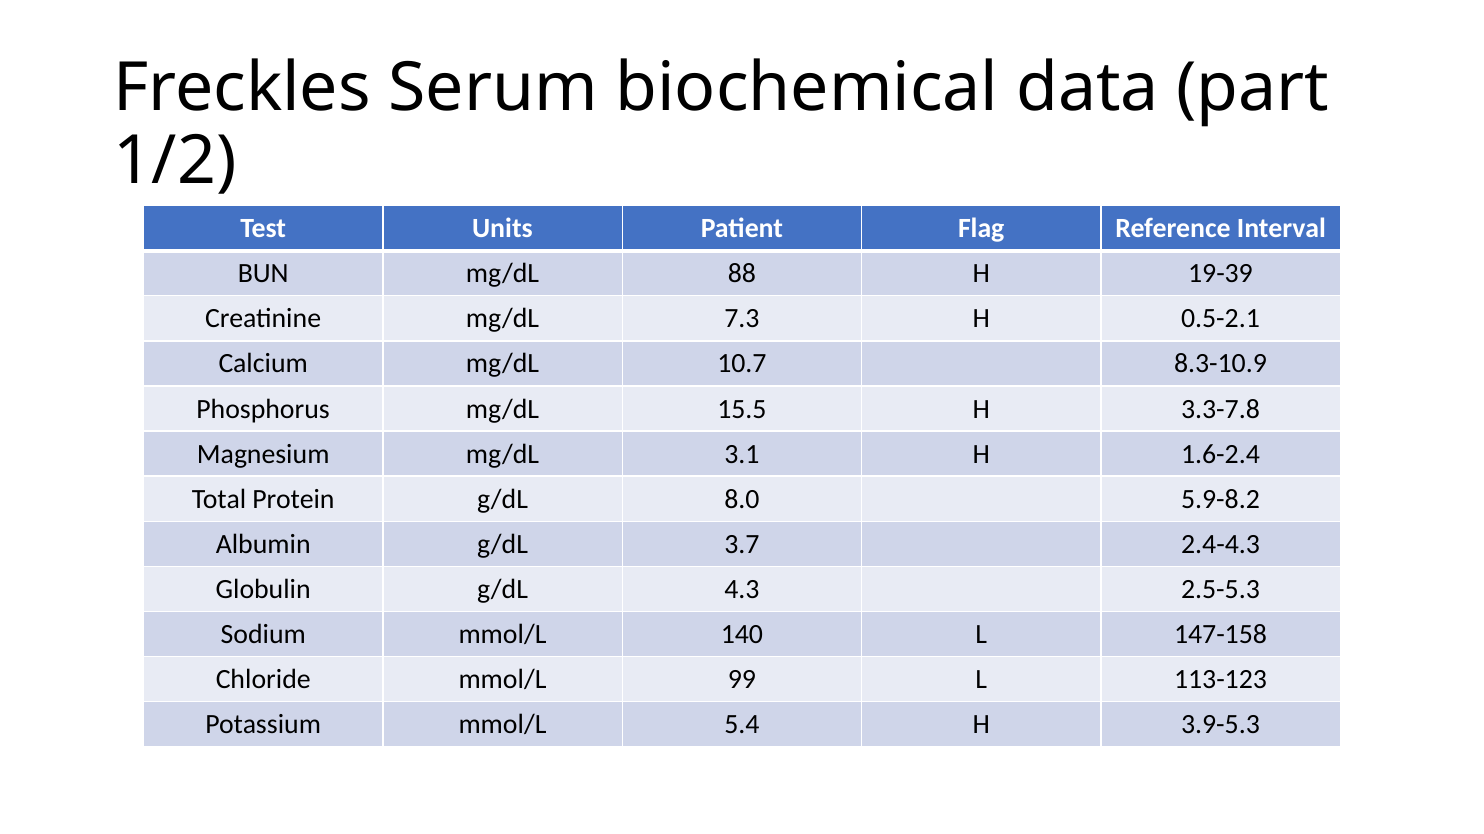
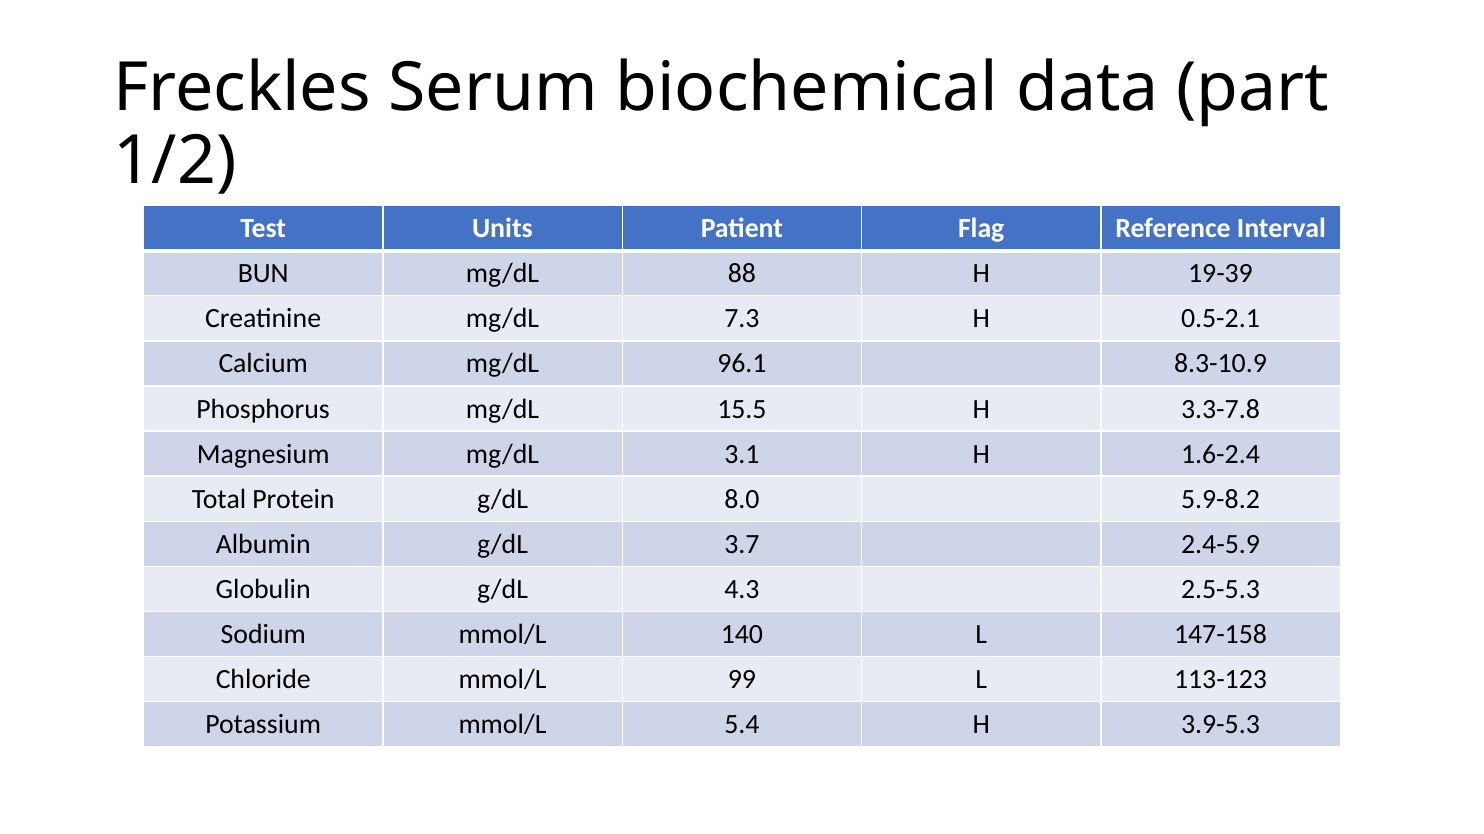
10.7: 10.7 -> 96.1
2.4-4.3: 2.4-4.3 -> 2.4-5.9
